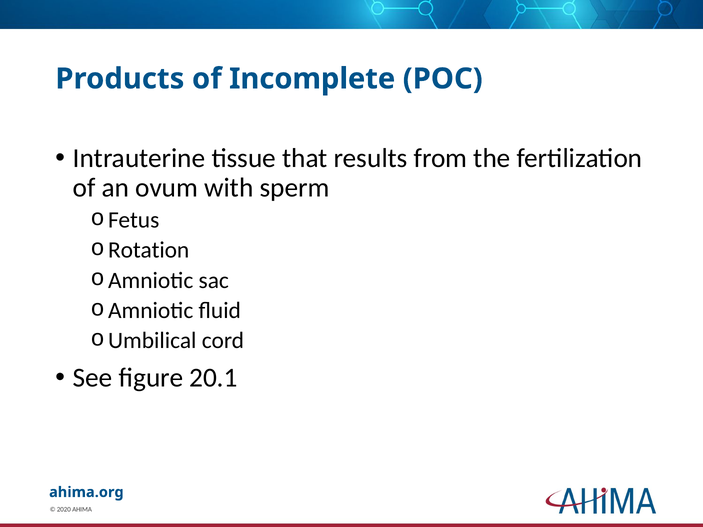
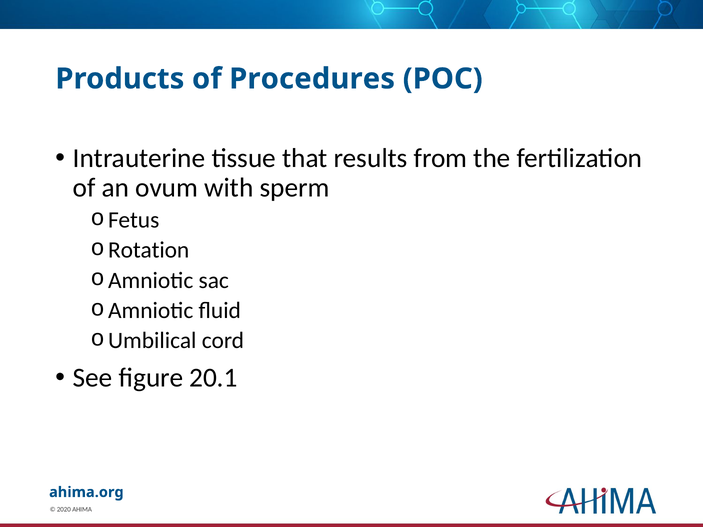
Incomplete: Incomplete -> Procedures
